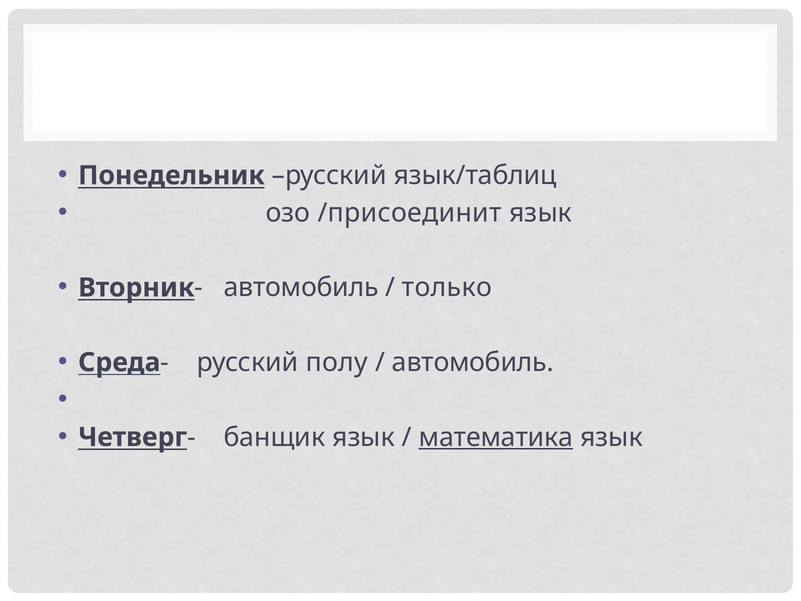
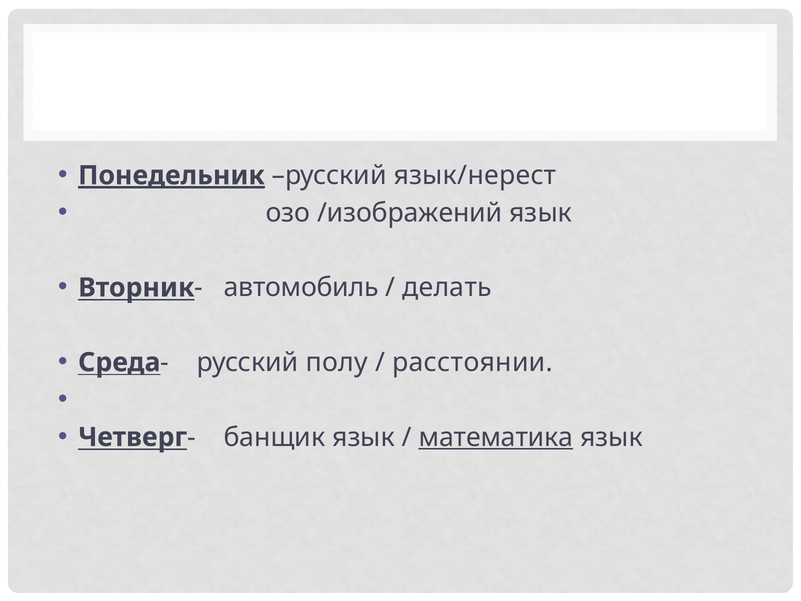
Понедельник underline: none -> present
язык/таблиц: язык/таблиц -> язык/нерест
/присоединит: /присоединит -> /изображений
только: только -> делать
автомобиль at (473, 362): автомобиль -> расстоянии
